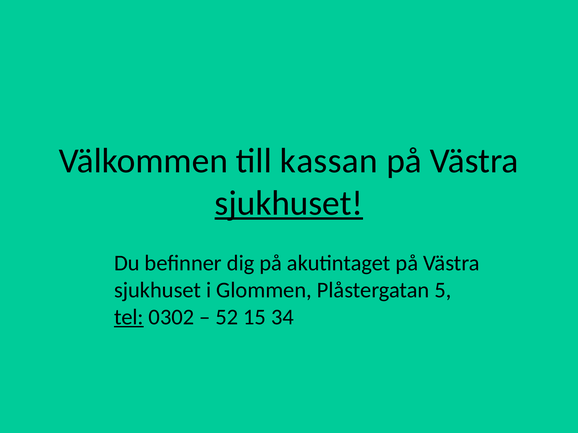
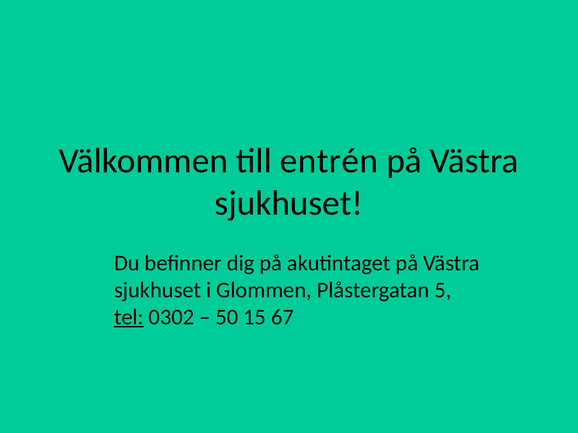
kassan: kassan -> entrén
sjukhuset at (289, 204) underline: present -> none
52: 52 -> 50
34: 34 -> 67
